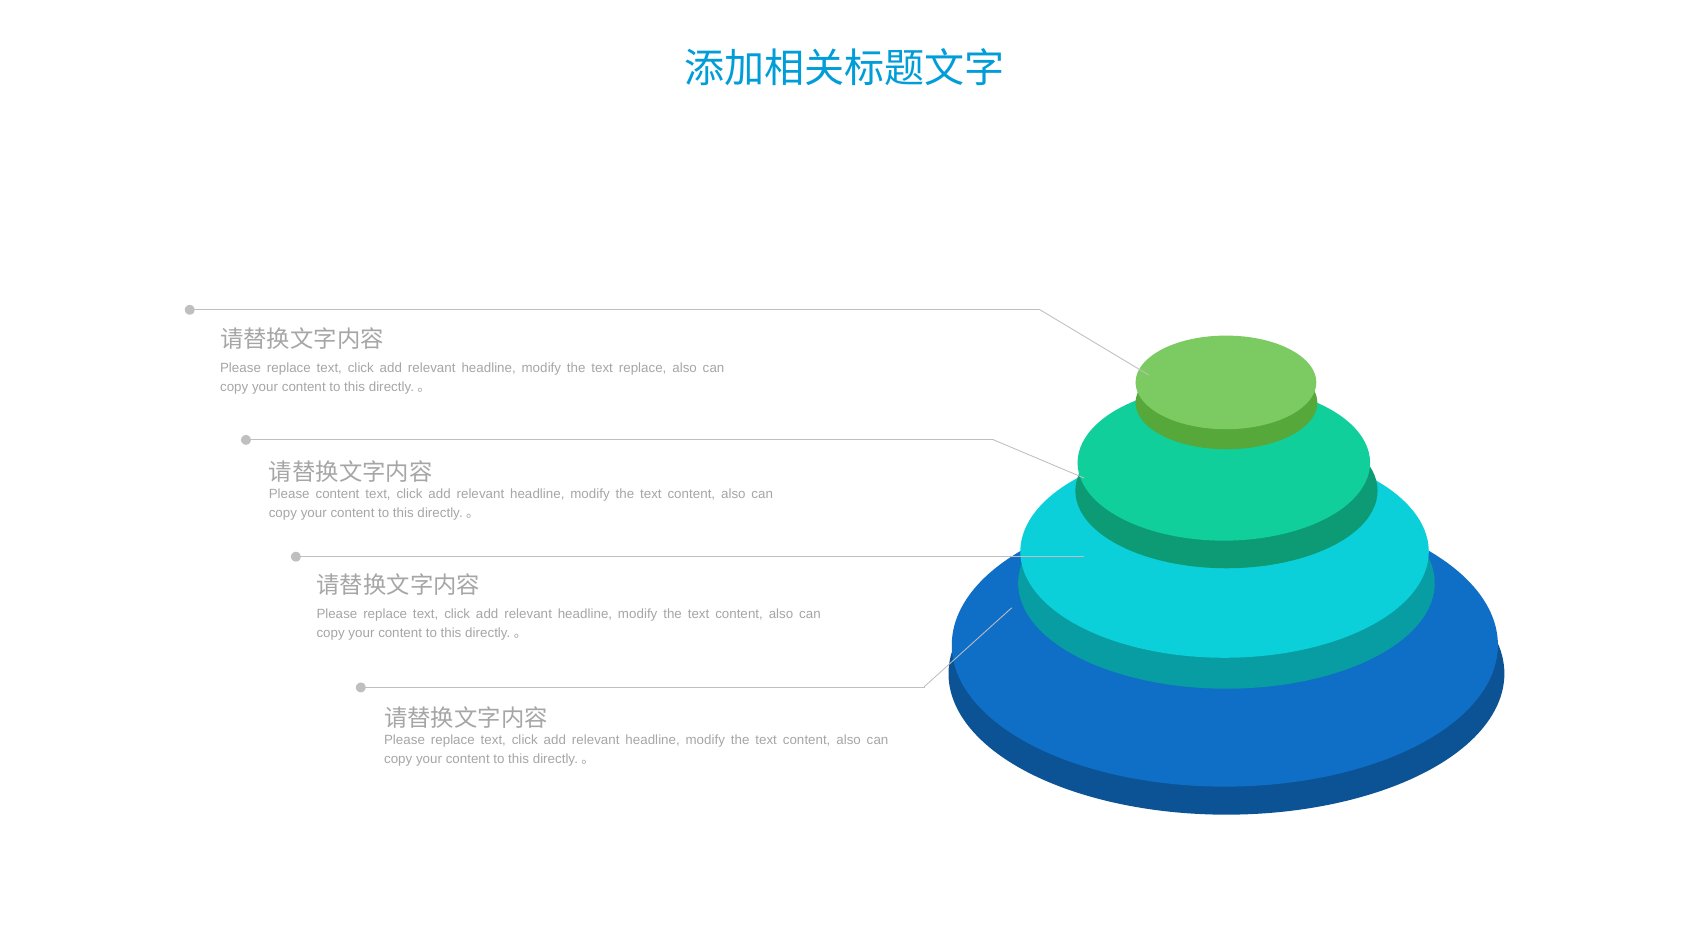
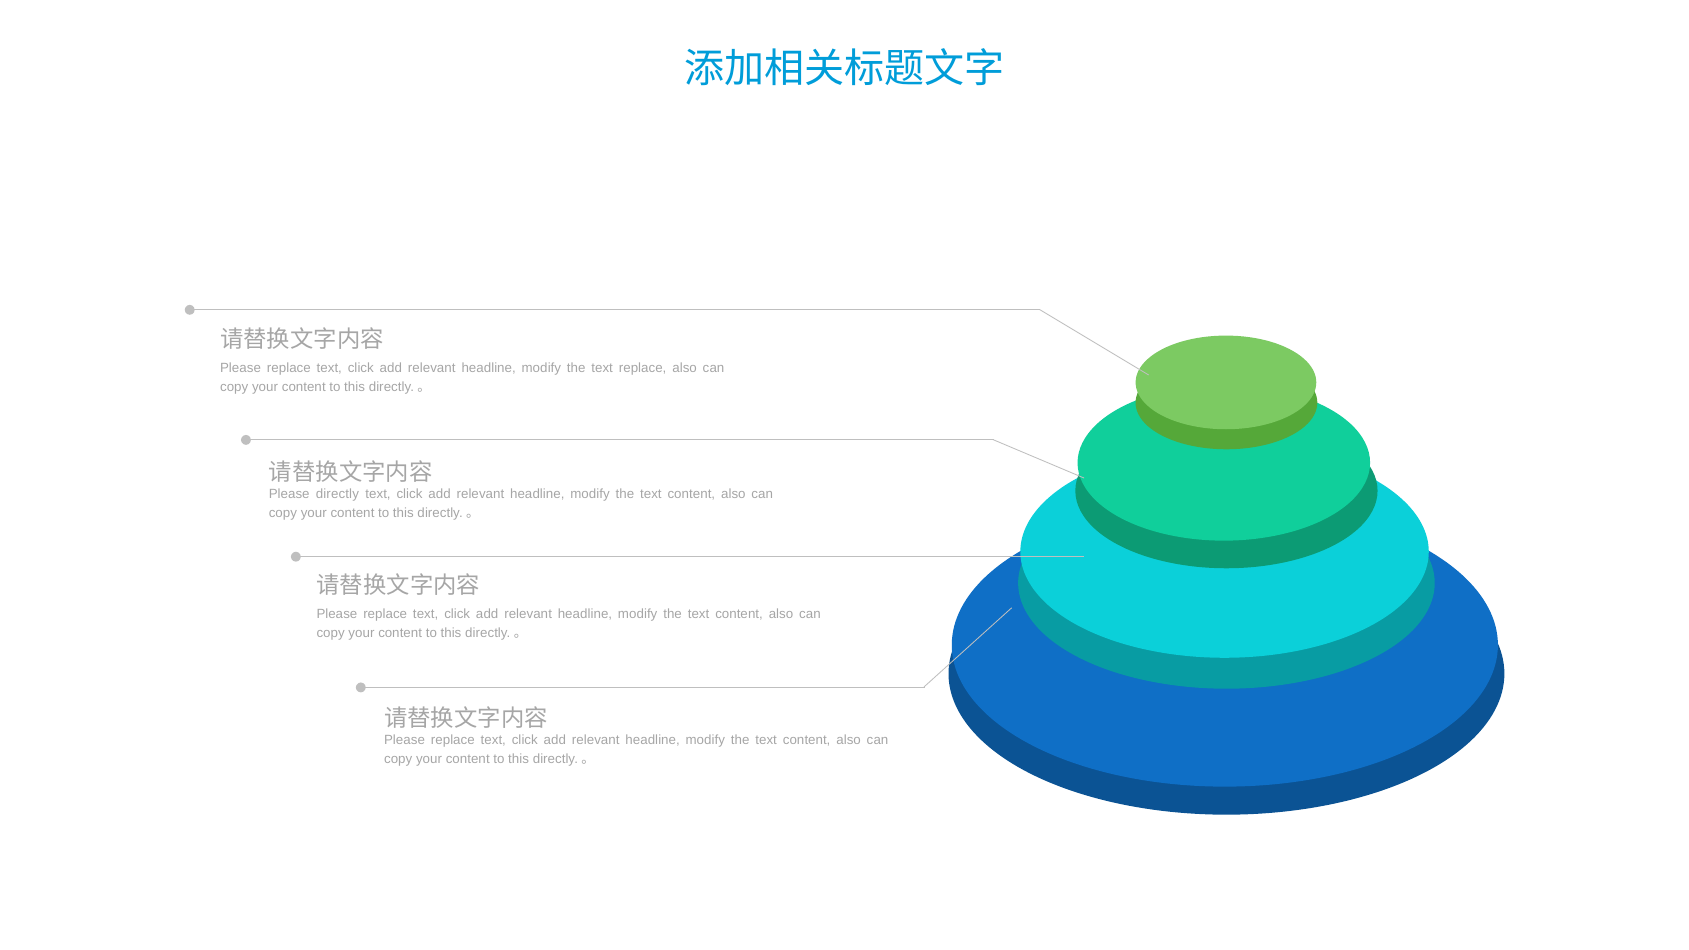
Please content: content -> directly
